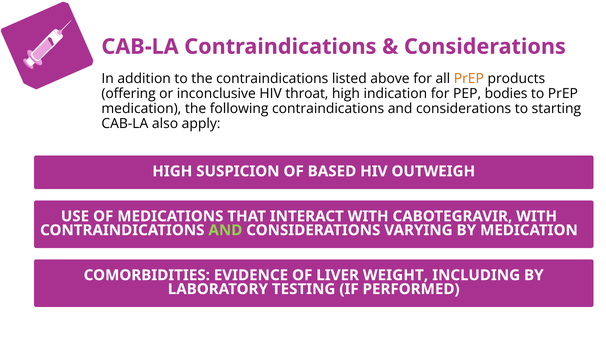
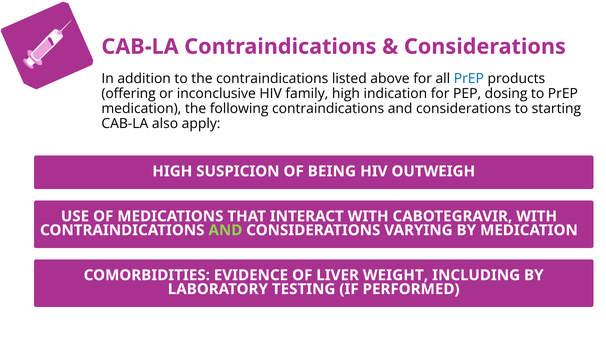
PrEP at (469, 78) colour: orange -> blue
throat: throat -> family
bodies: bodies -> dosing
BASED: BASED -> BEING
